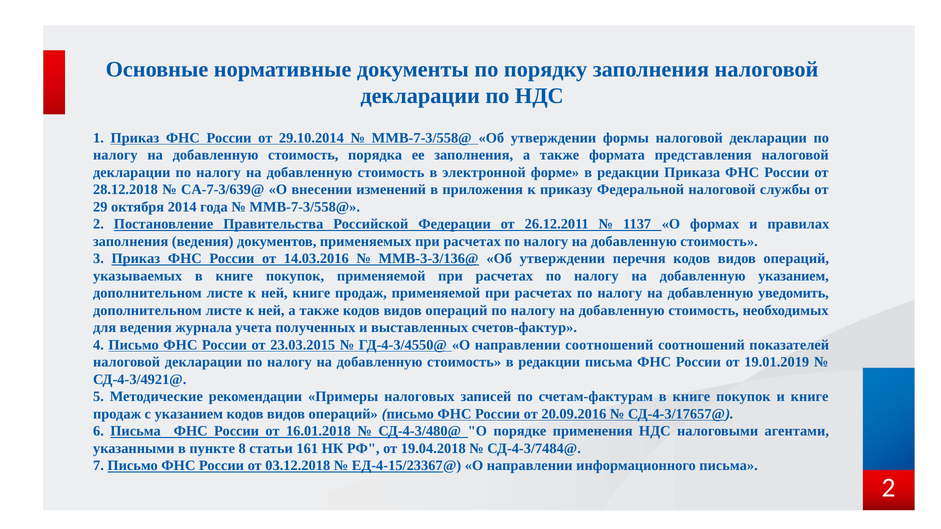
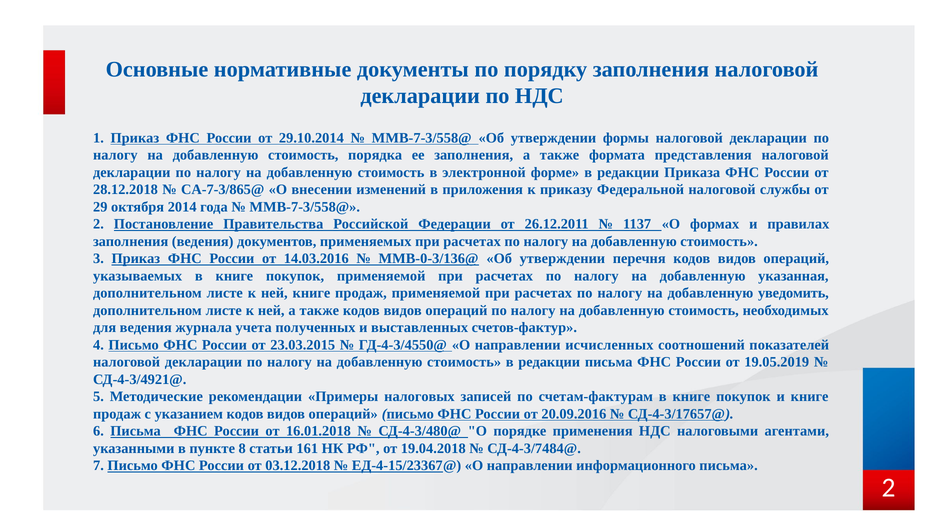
СА-7-3/639@: СА-7-3/639@ -> СА-7-3/865@
ММВ-3-3/136@: ММВ-3-3/136@ -> ММВ-0-3/136@
добавленную указанием: указанием -> указанная
направлении соотношений: соотношений -> исчисленных
19.01.2019: 19.01.2019 -> 19.05.2019
